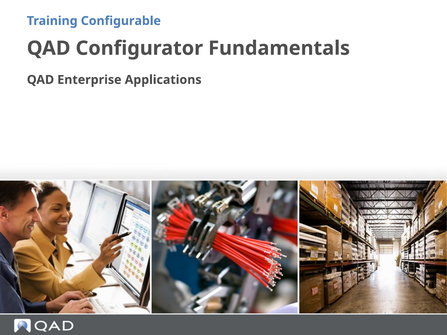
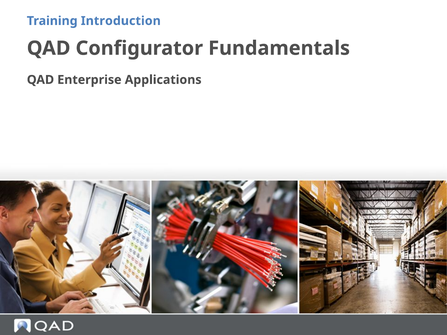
Configurable: Configurable -> Introduction
